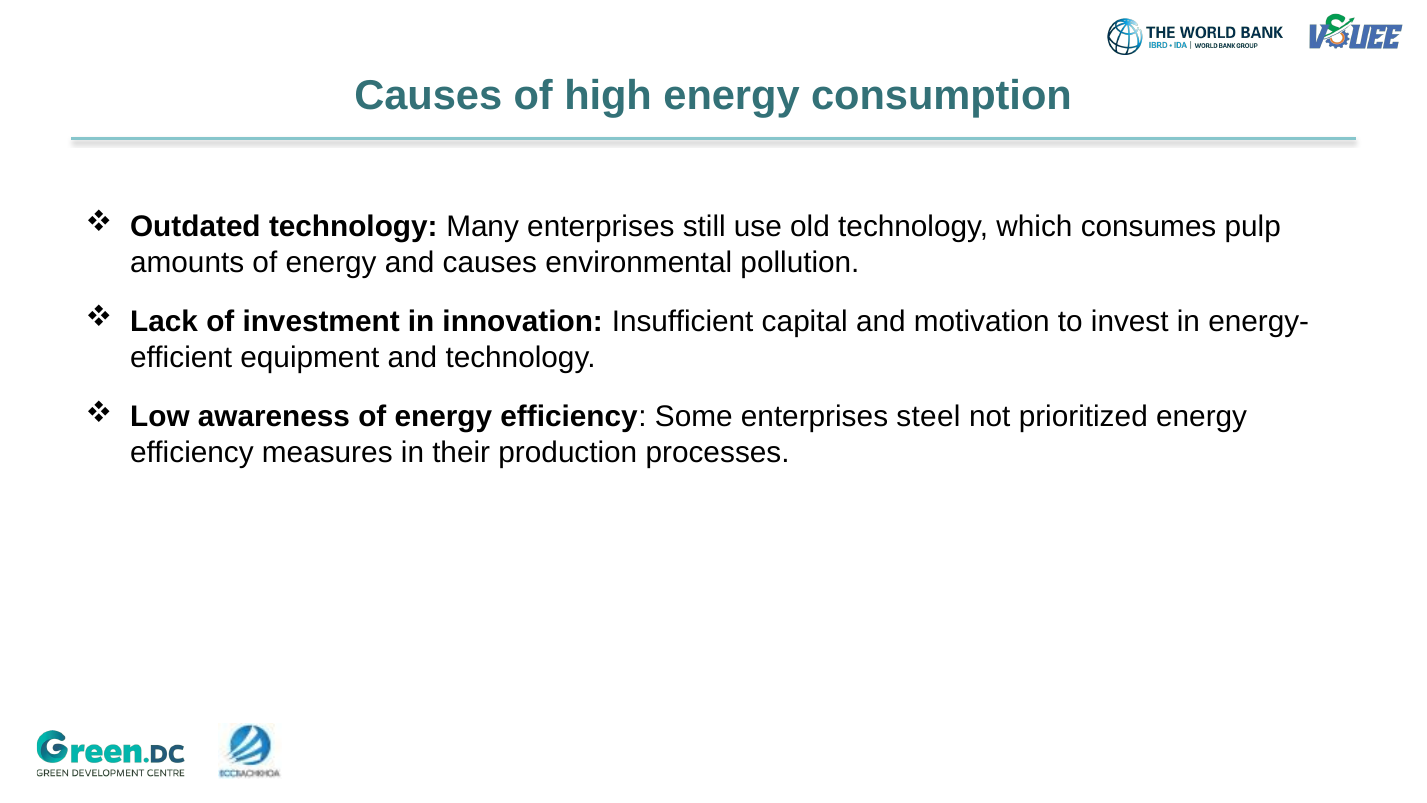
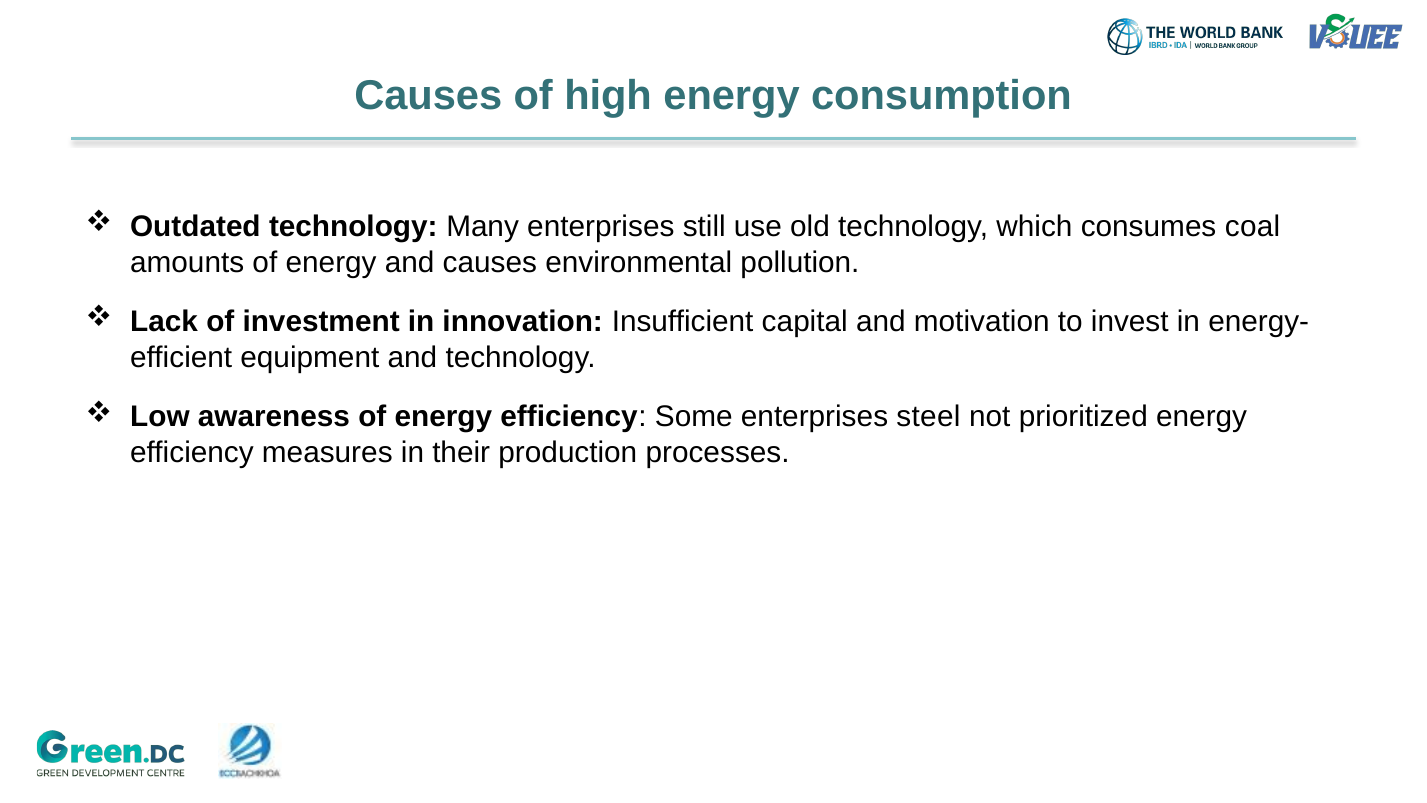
pulp: pulp -> coal
